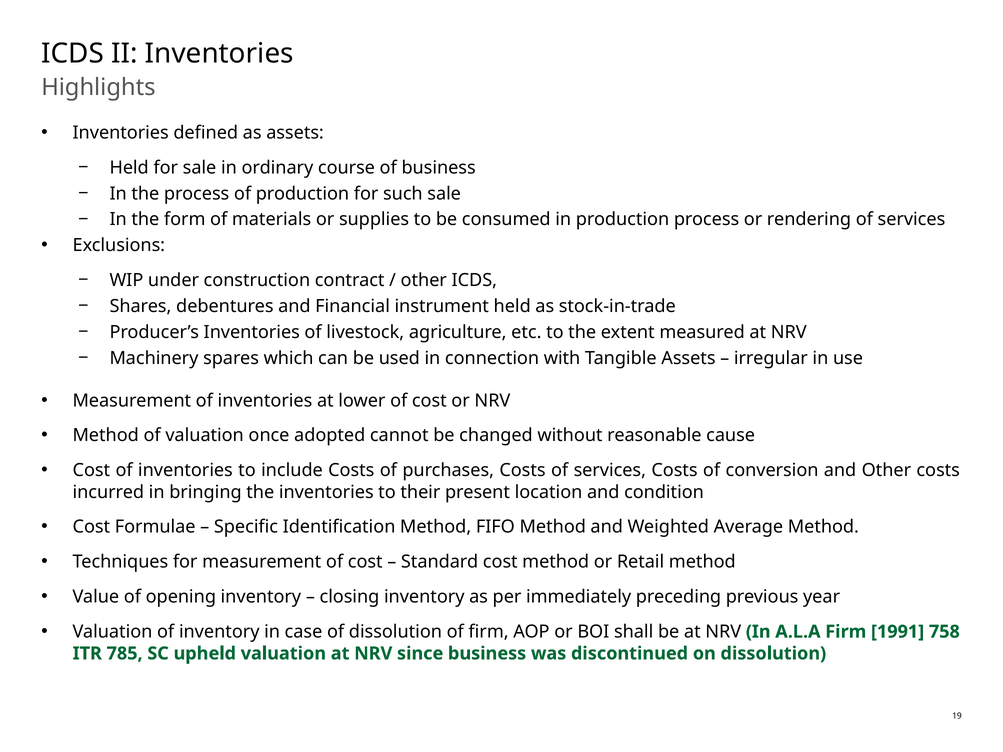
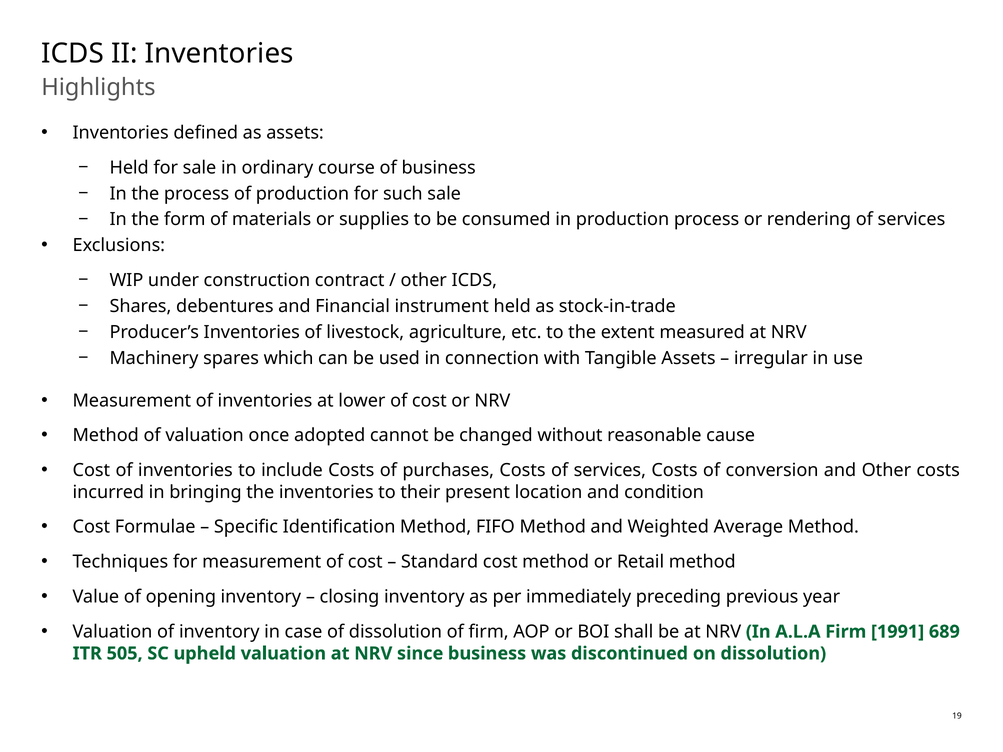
758: 758 -> 689
785: 785 -> 505
